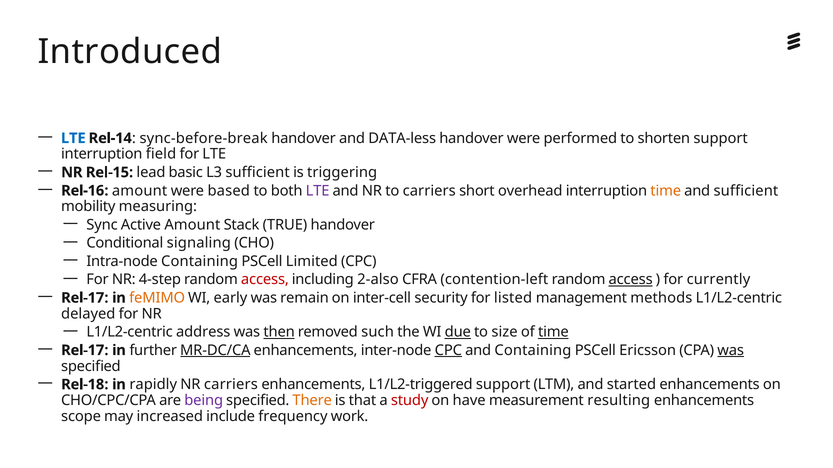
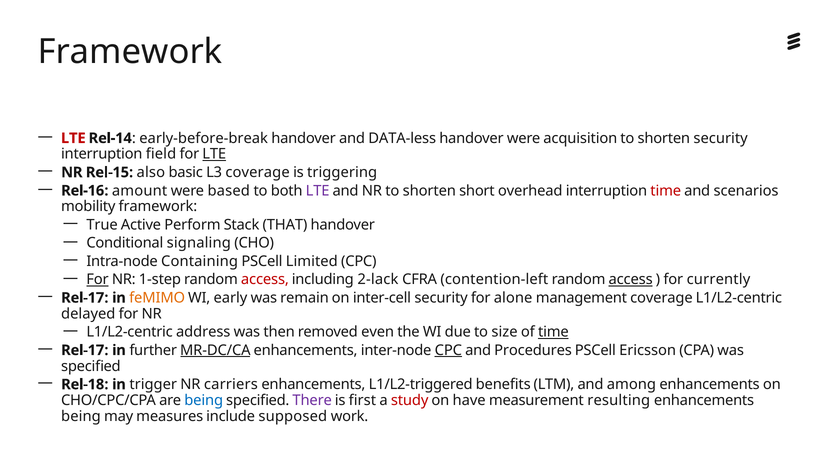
Introduced at (130, 52): Introduced -> Framework
LTE at (73, 138) colour: blue -> red
sync-before-break: sync-before-break -> early-before-break
performed: performed -> acquisition
shorten support: support -> security
LTE at (214, 154) underline: none -> present
lead: lead -> also
L3 sufficient: sufficient -> coverage
NR to carriers: carriers -> shorten
time at (666, 191) colour: orange -> red
and sufficient: sufficient -> scenarios
mobility measuring: measuring -> framework
Sync: Sync -> True
Active Amount: Amount -> Perform
TRUE: TRUE -> THAT
For at (98, 280) underline: none -> present
4-step: 4-step -> 1-step
2-also: 2-also -> 2-lack
listed: listed -> alone
management methods: methods -> coverage
then underline: present -> none
such: such -> even
due underline: present -> none
and Containing: Containing -> Procedures
was at (731, 351) underline: present -> none
rapidly: rapidly -> trigger
L1/L2-triggered support: support -> benefits
started: started -> among
being at (204, 401) colour: purple -> blue
There colour: orange -> purple
that: that -> first
scope at (81, 417): scope -> being
increased: increased -> measures
frequency: frequency -> supposed
